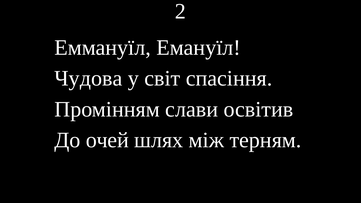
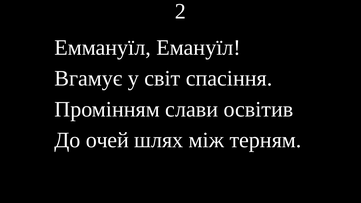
Чудова: Чудова -> Вгамує
